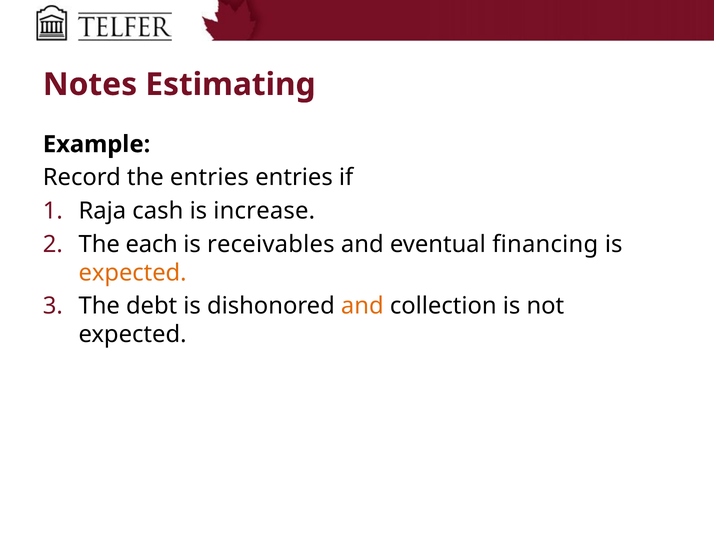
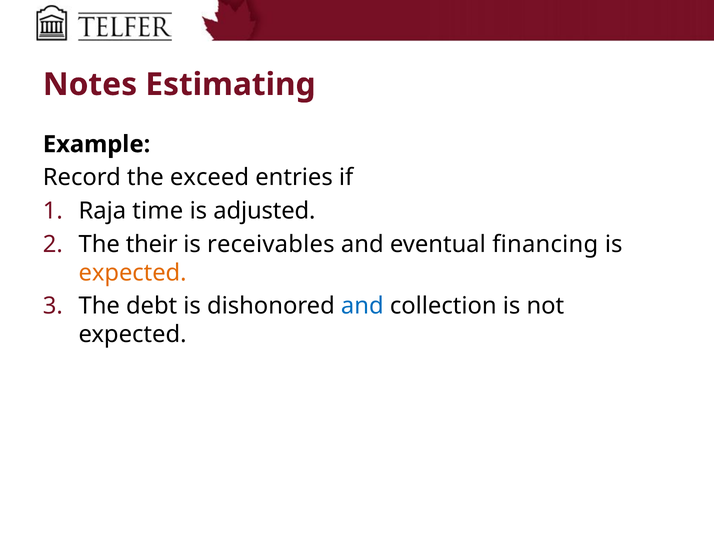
the entries: entries -> exceed
cash: cash -> time
increase: increase -> adjusted
each: each -> their
and at (362, 306) colour: orange -> blue
